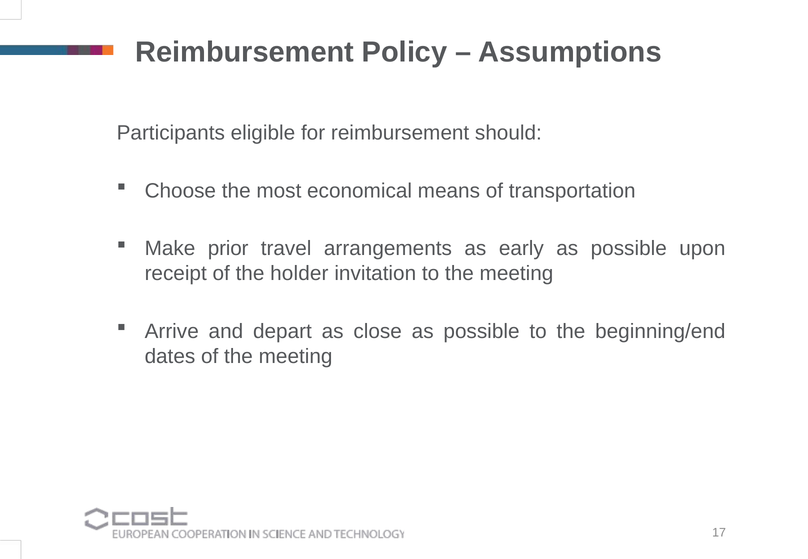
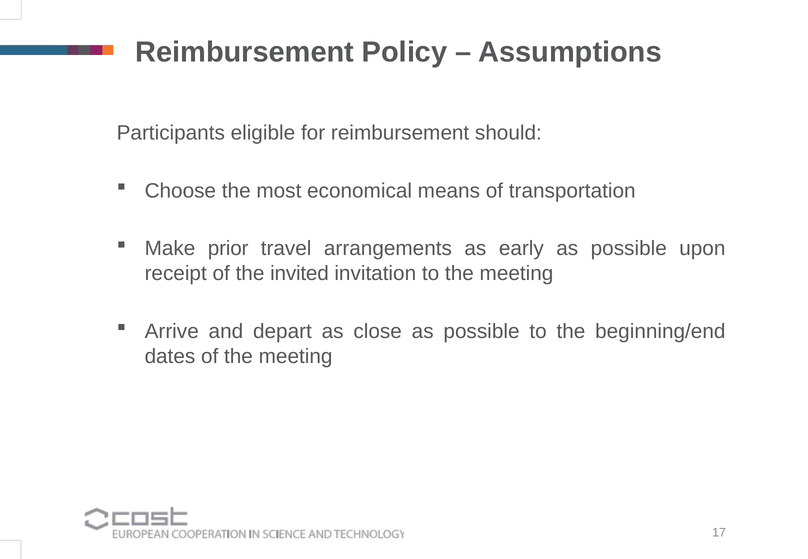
holder: holder -> invited
